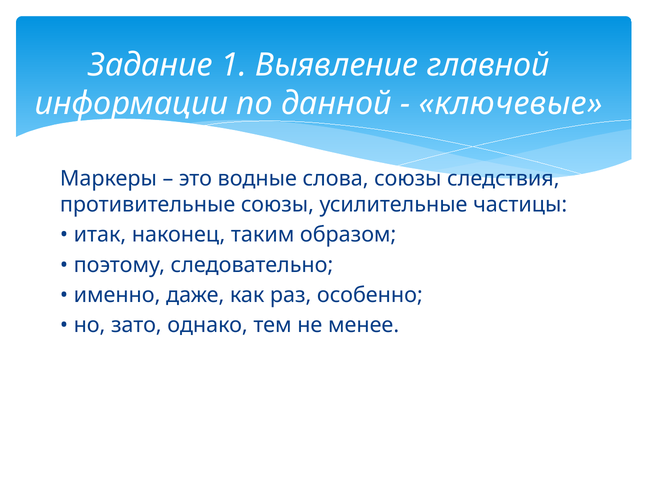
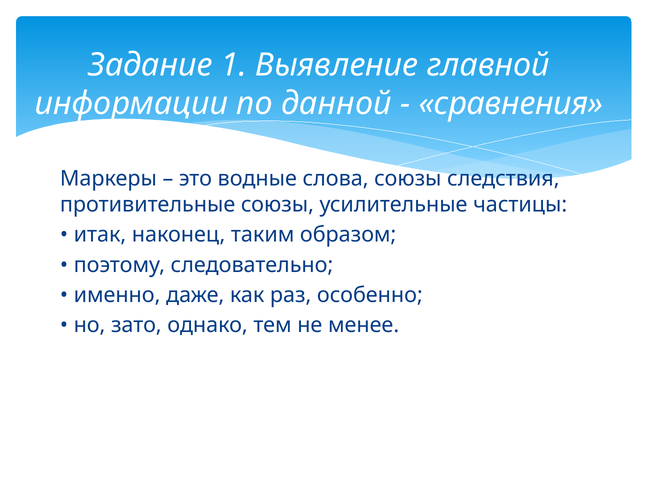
ключевые: ключевые -> сравнения
